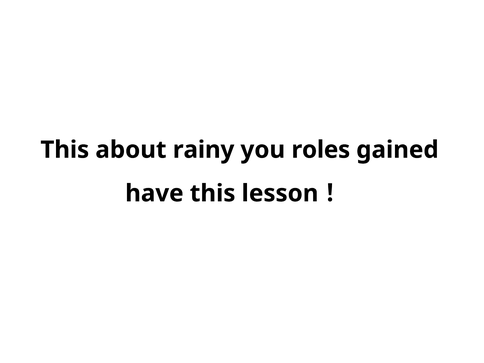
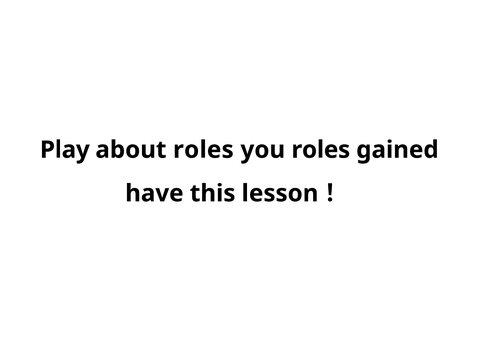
This at (65, 150): This -> Play
about rainy: rainy -> roles
